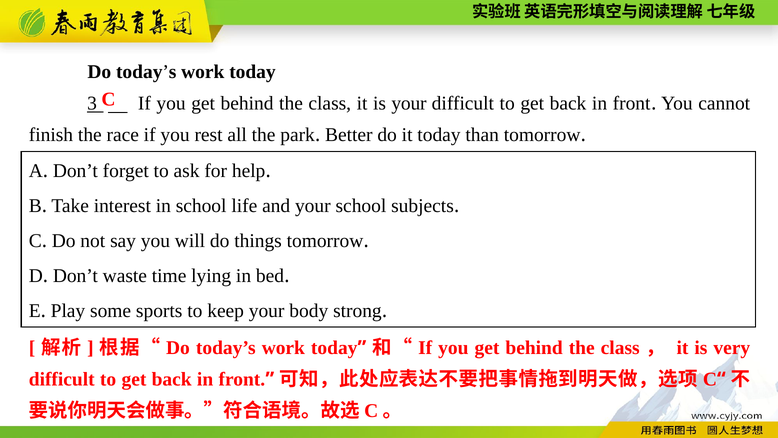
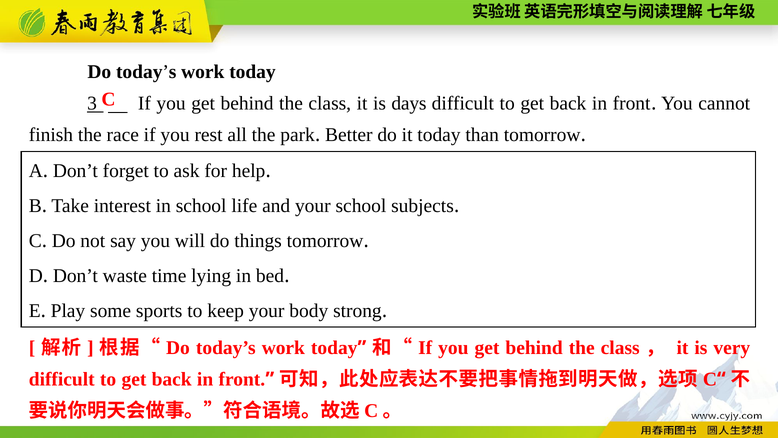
is your: your -> days
